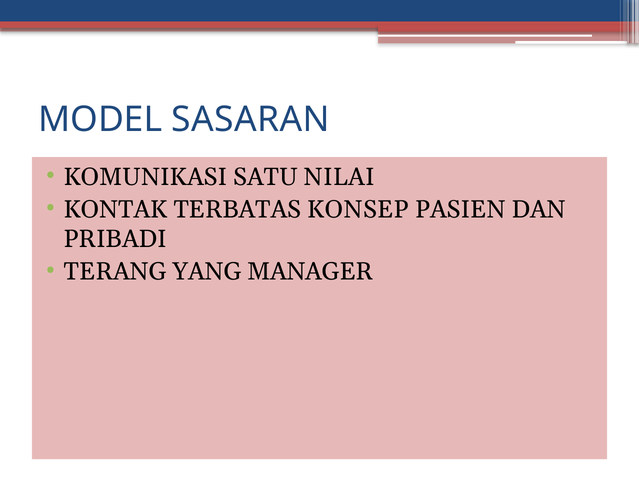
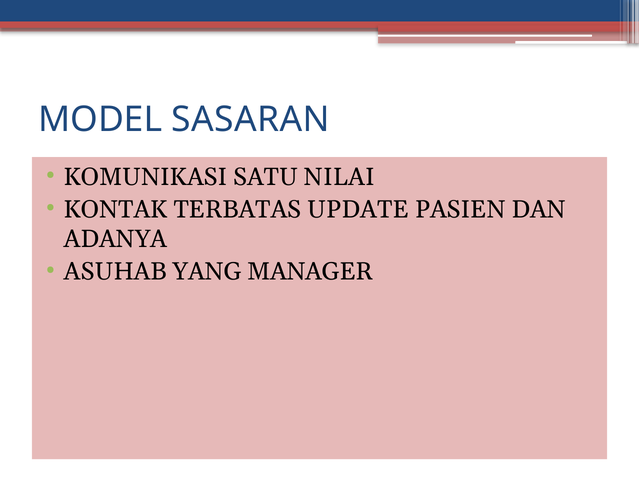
KONSEP: KONSEP -> UPDATE
PRIBADI: PRIBADI -> ADANYA
TERANG: TERANG -> ASUHAB
